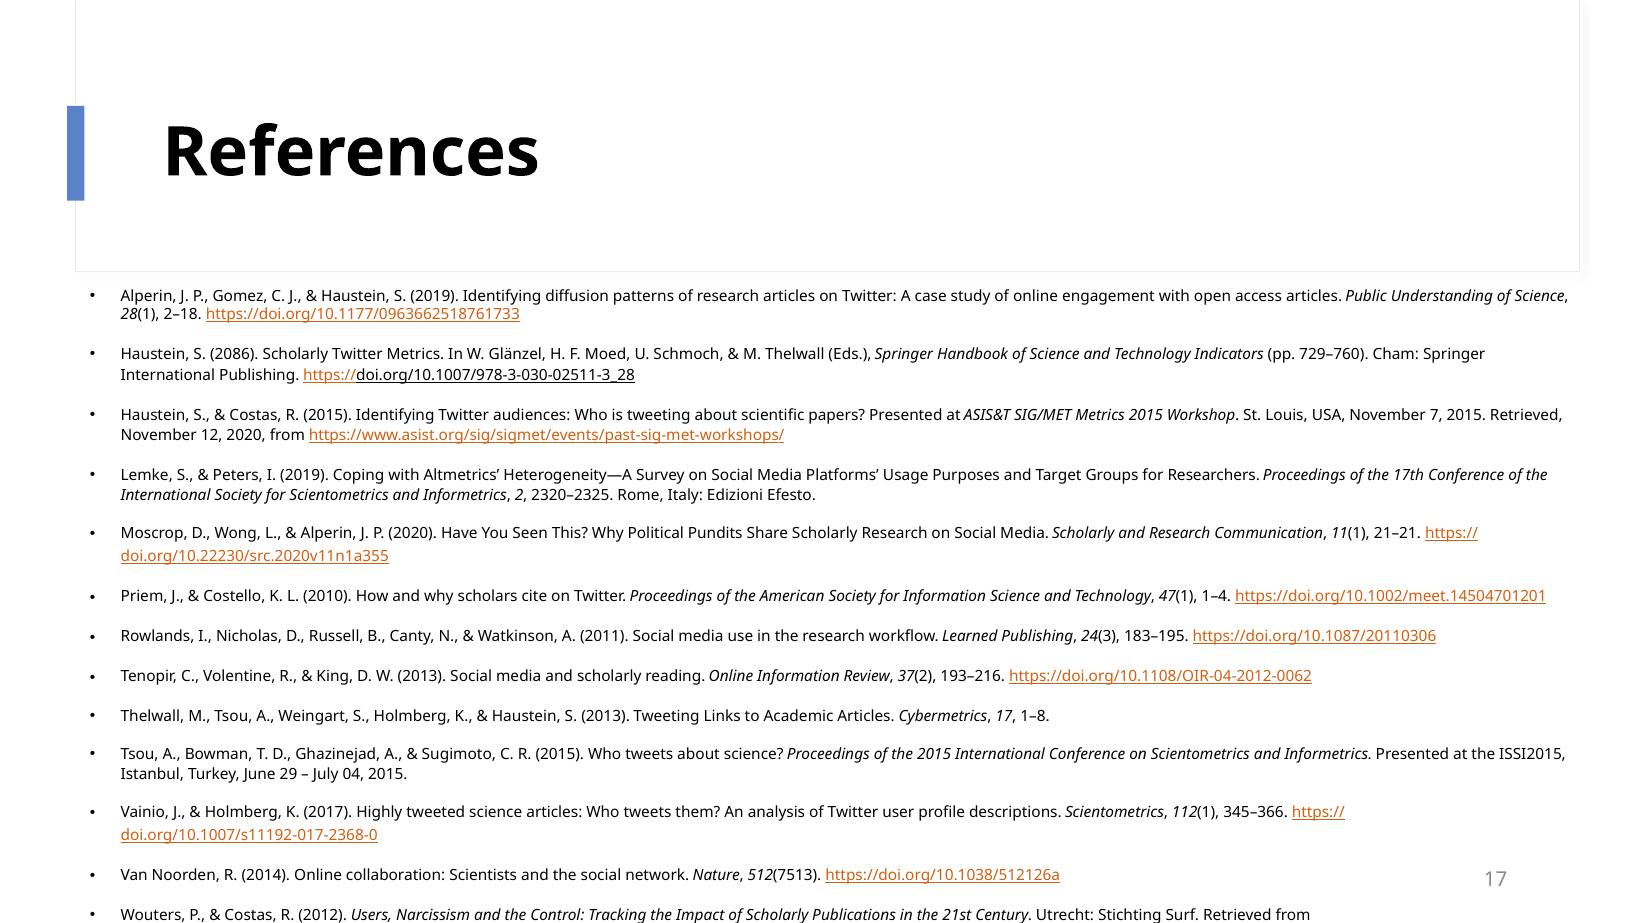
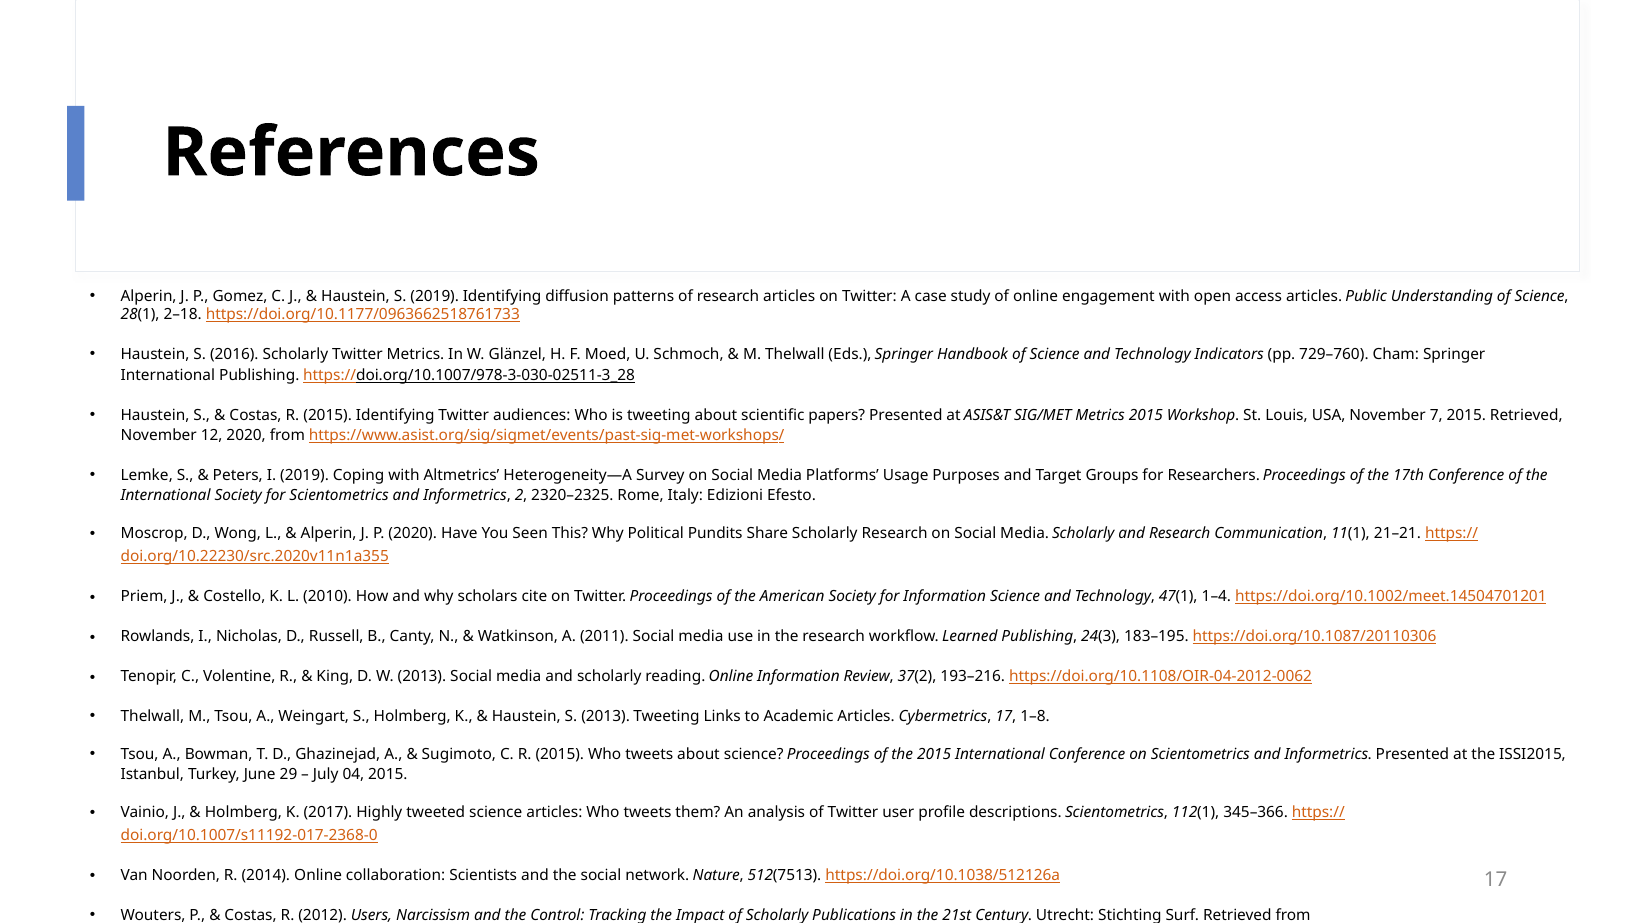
2086: 2086 -> 2016
